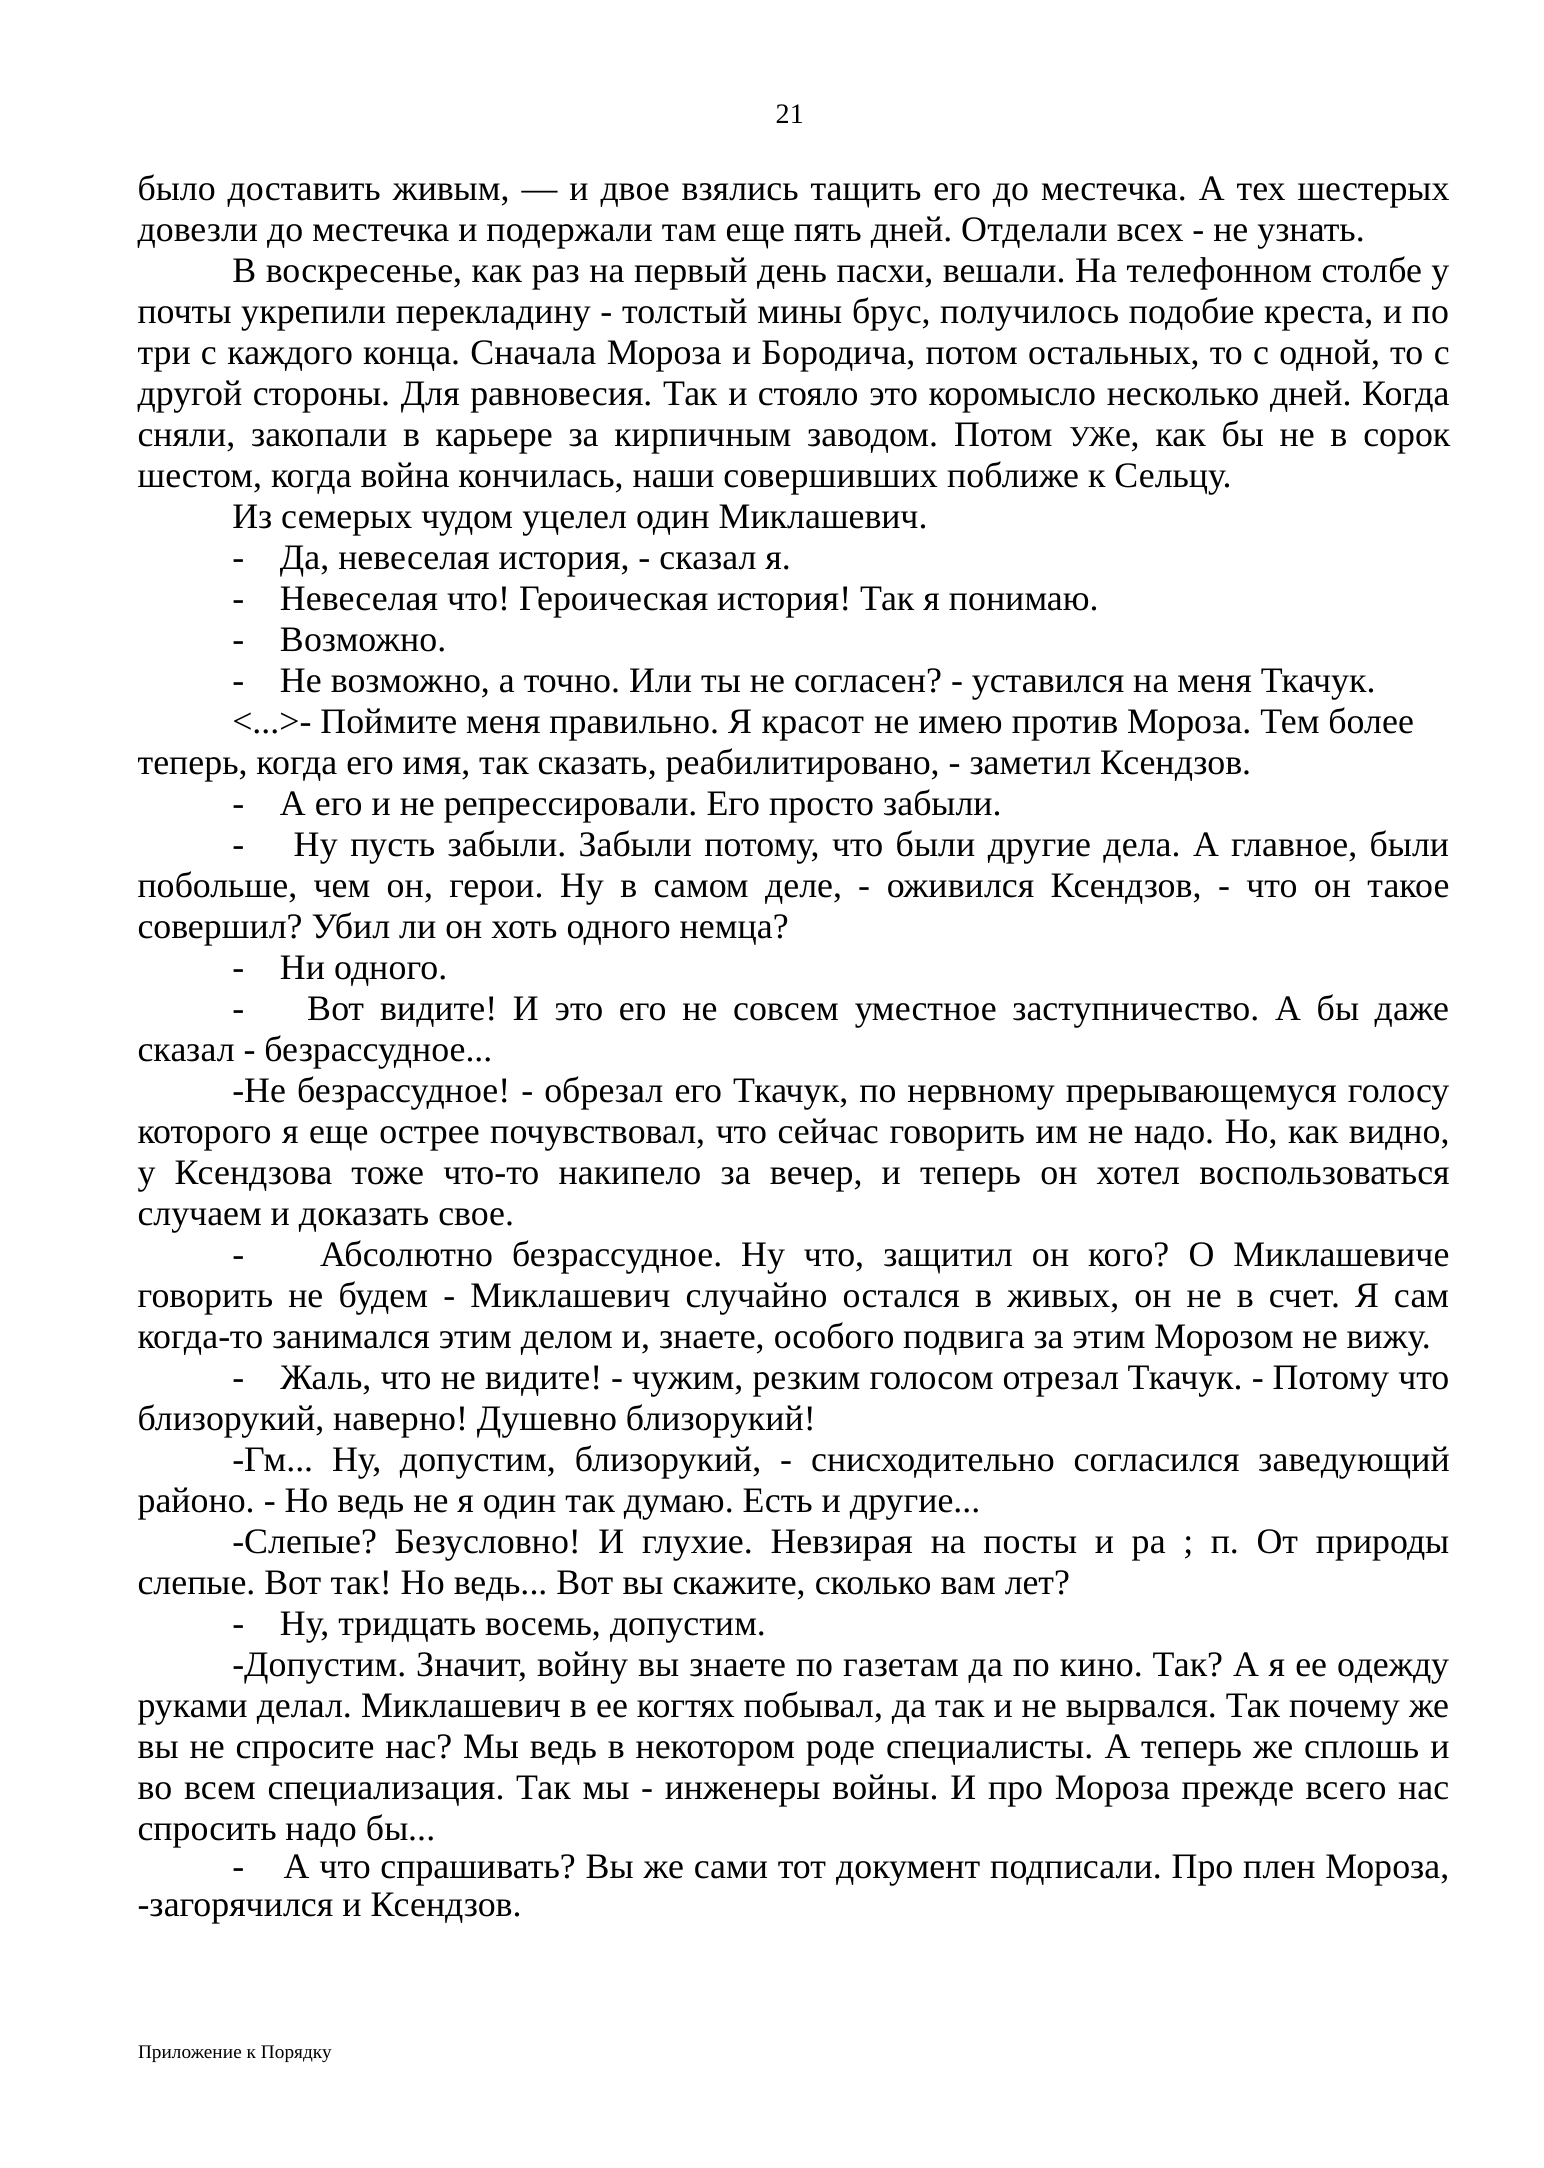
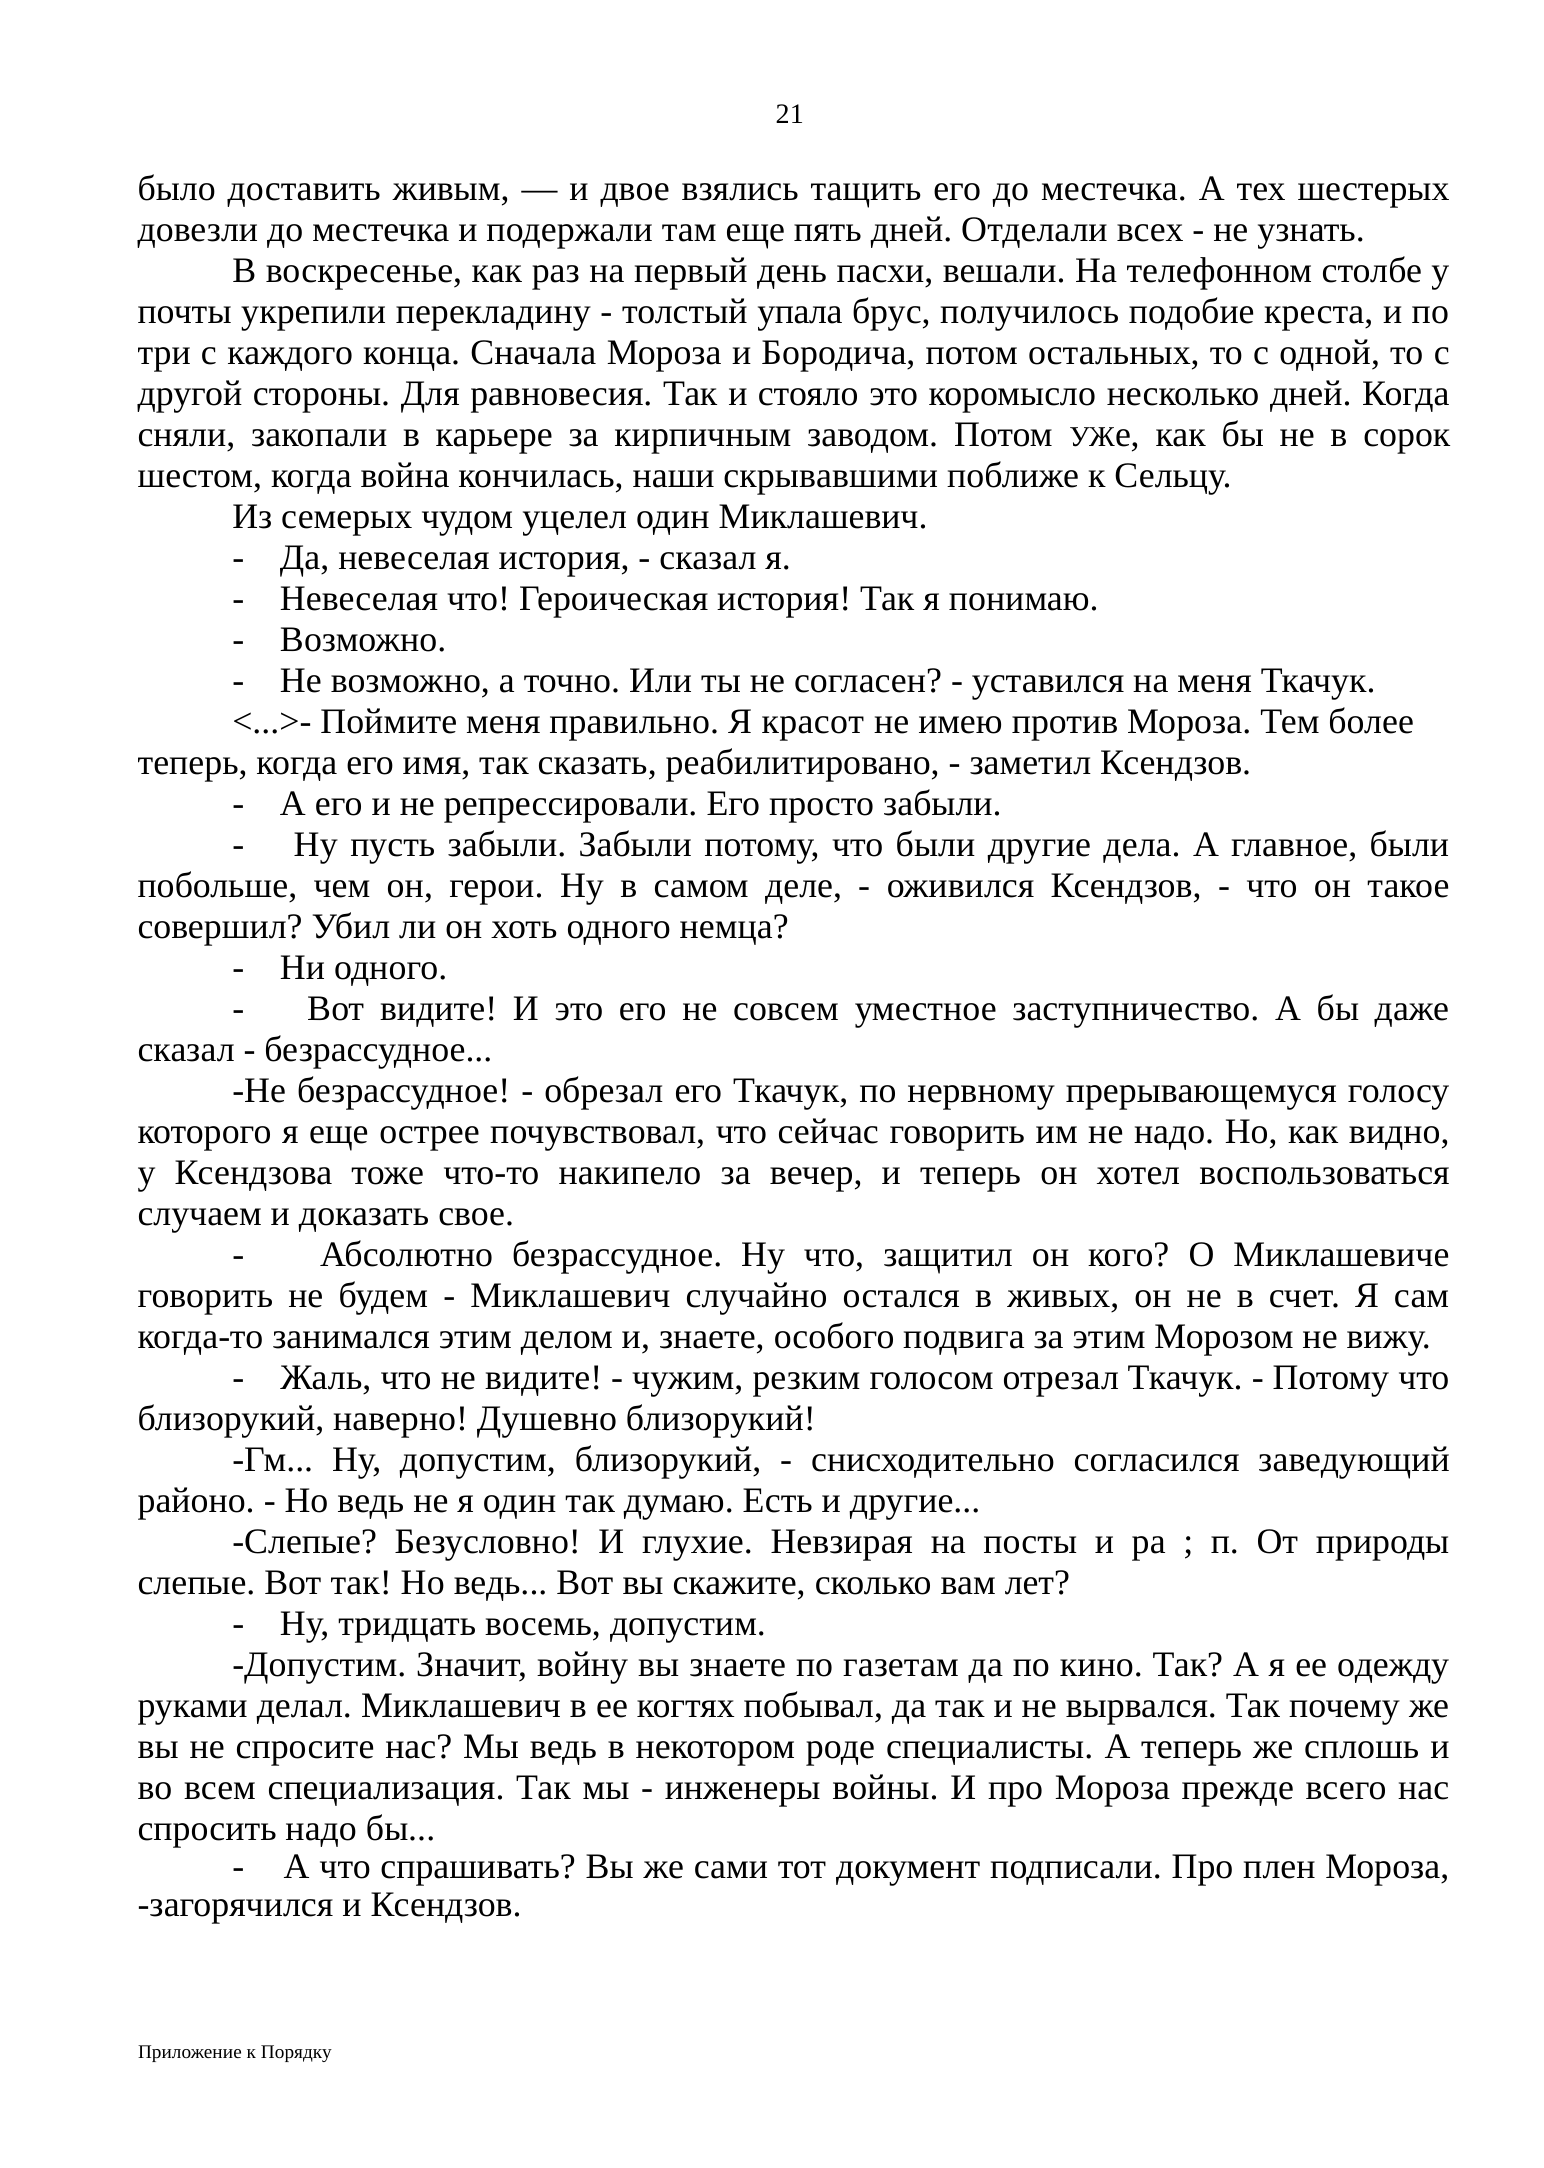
мины: мины -> упала
совершивших: совершивших -> скрывавшими
